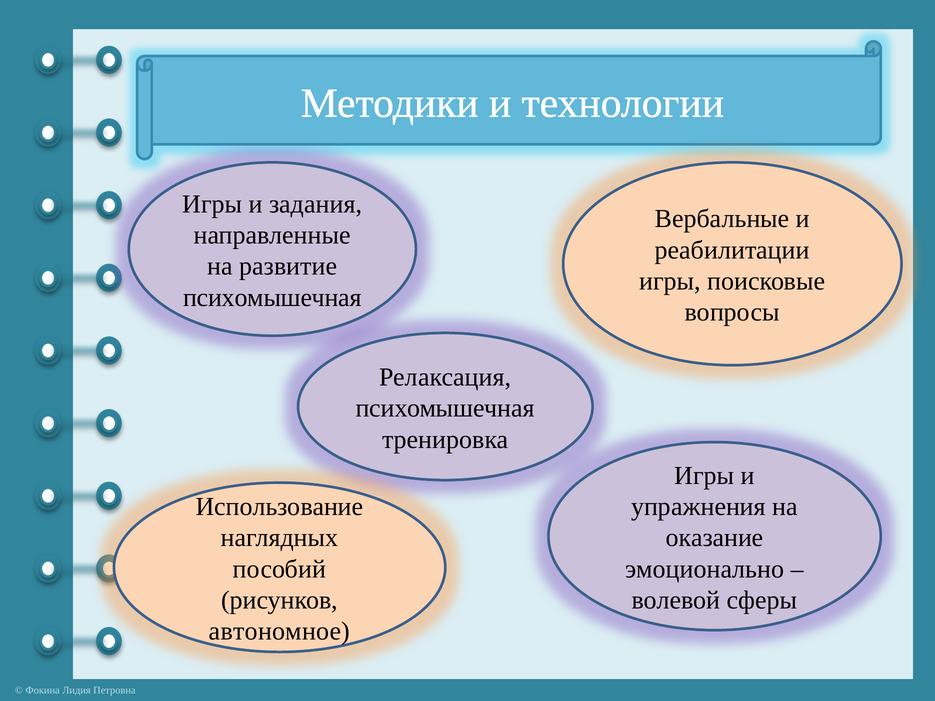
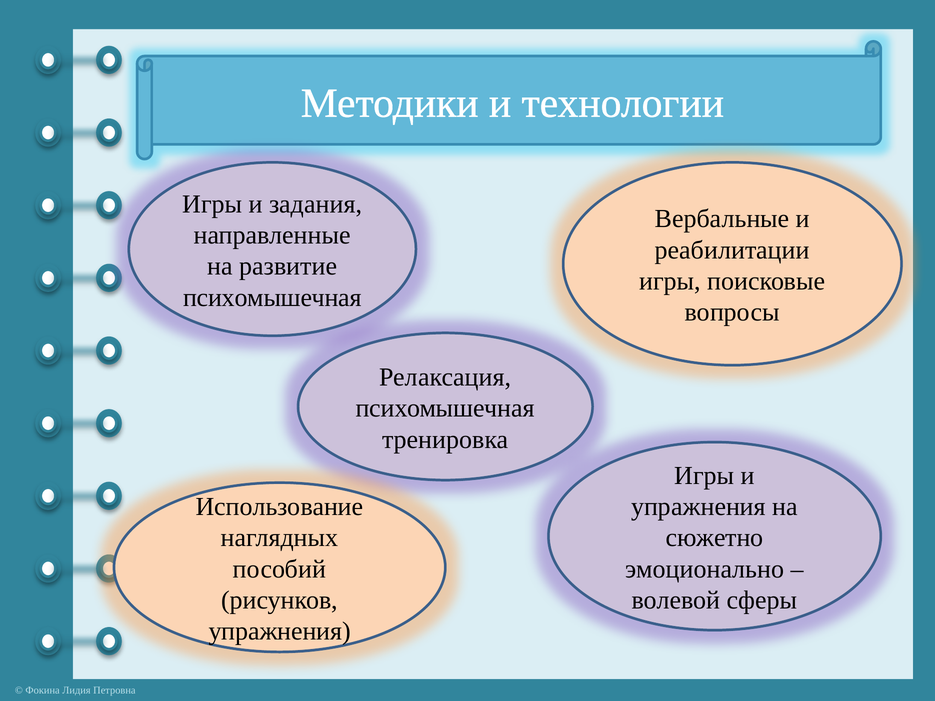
оказание: оказание -> сюжетно
автономное at (279, 632): автономное -> упражнения
